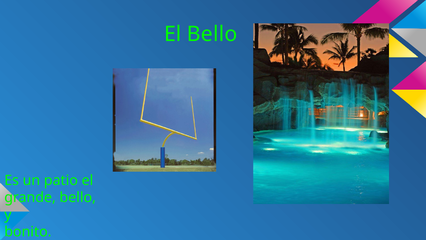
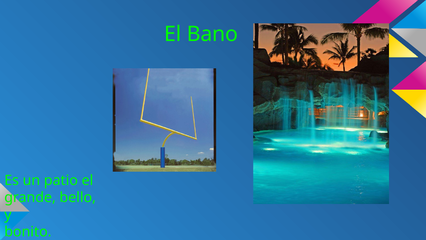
El Bello: Bello -> Bano
